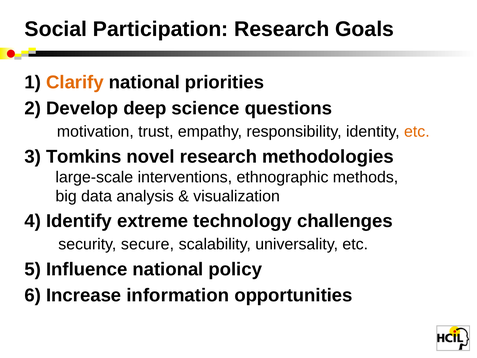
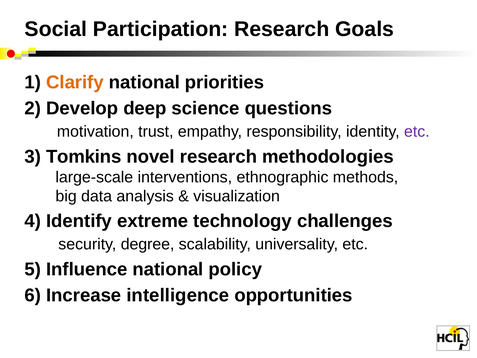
etc at (417, 132) colour: orange -> purple
secure: secure -> degree
information: information -> intelligence
